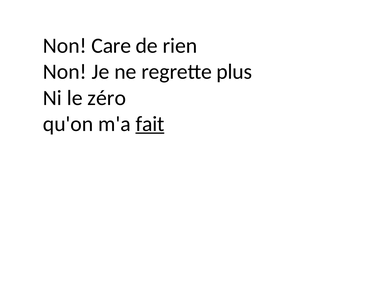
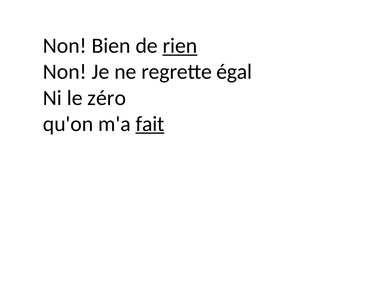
Care: Care -> Bien
rien underline: none -> present
plus: plus -> égal
